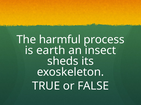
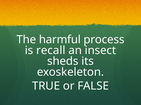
earth: earth -> recall
